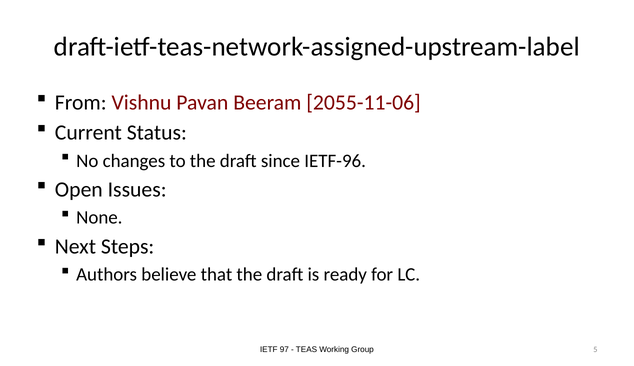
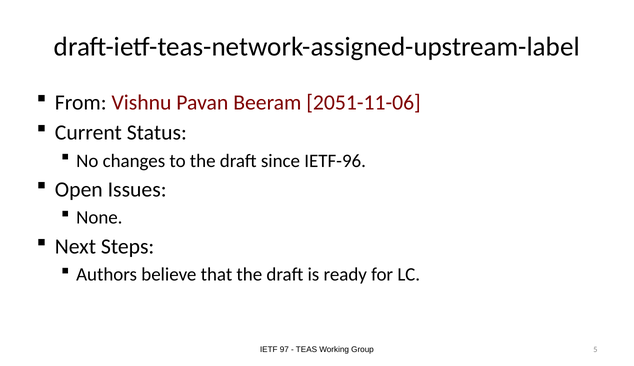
2055-11-06: 2055-11-06 -> 2051-11-06
